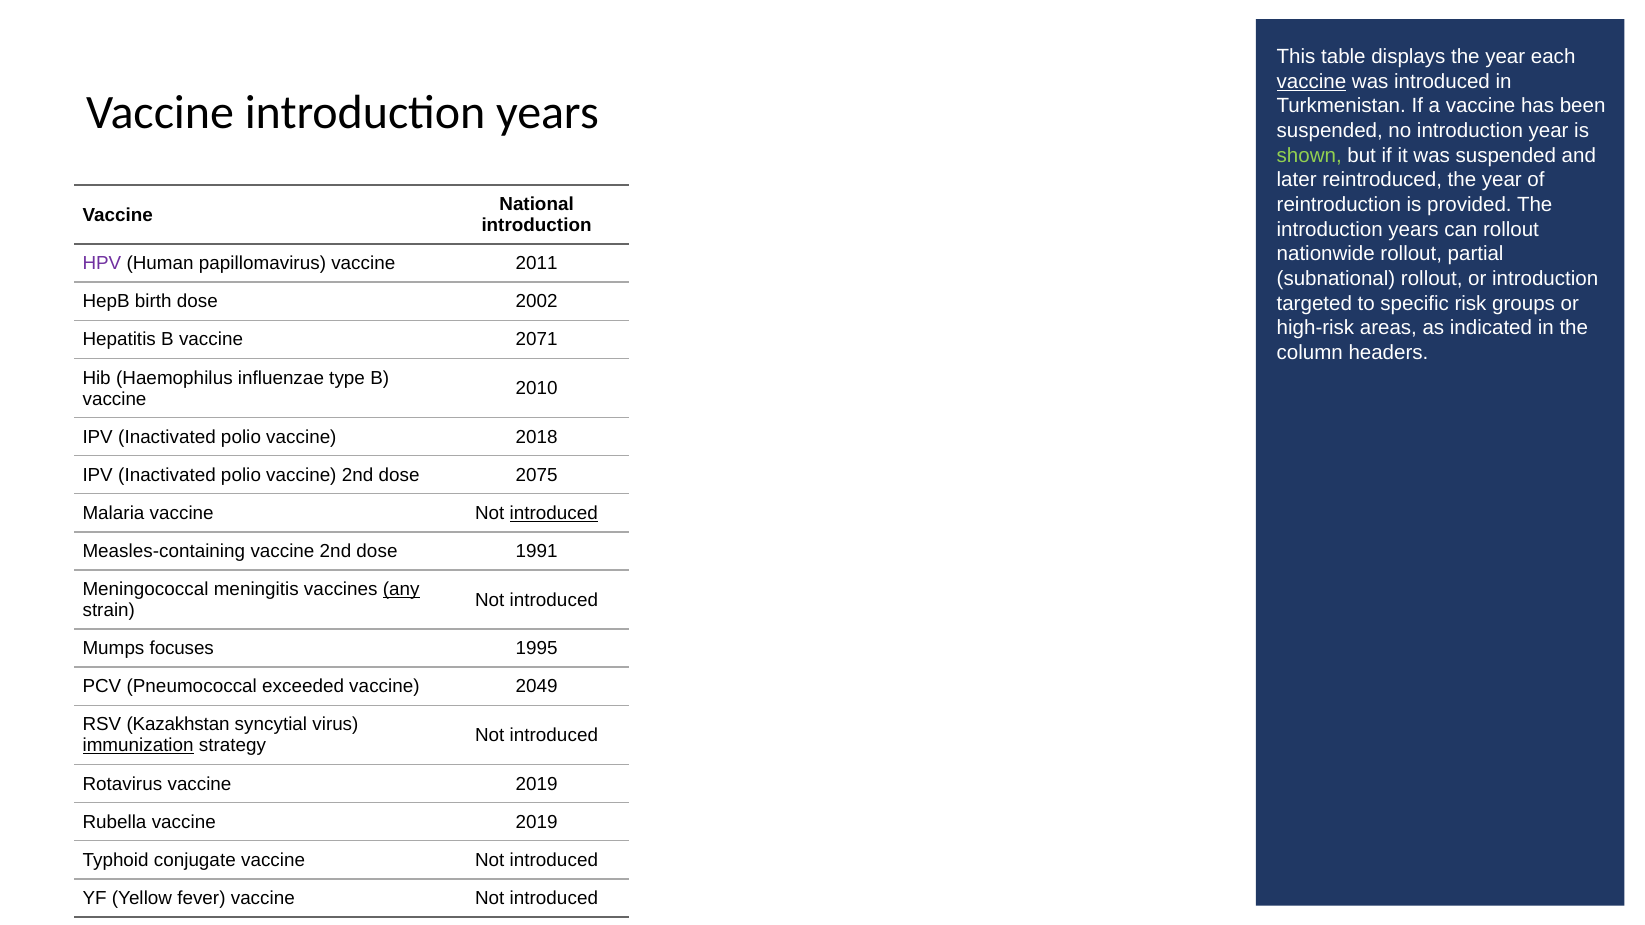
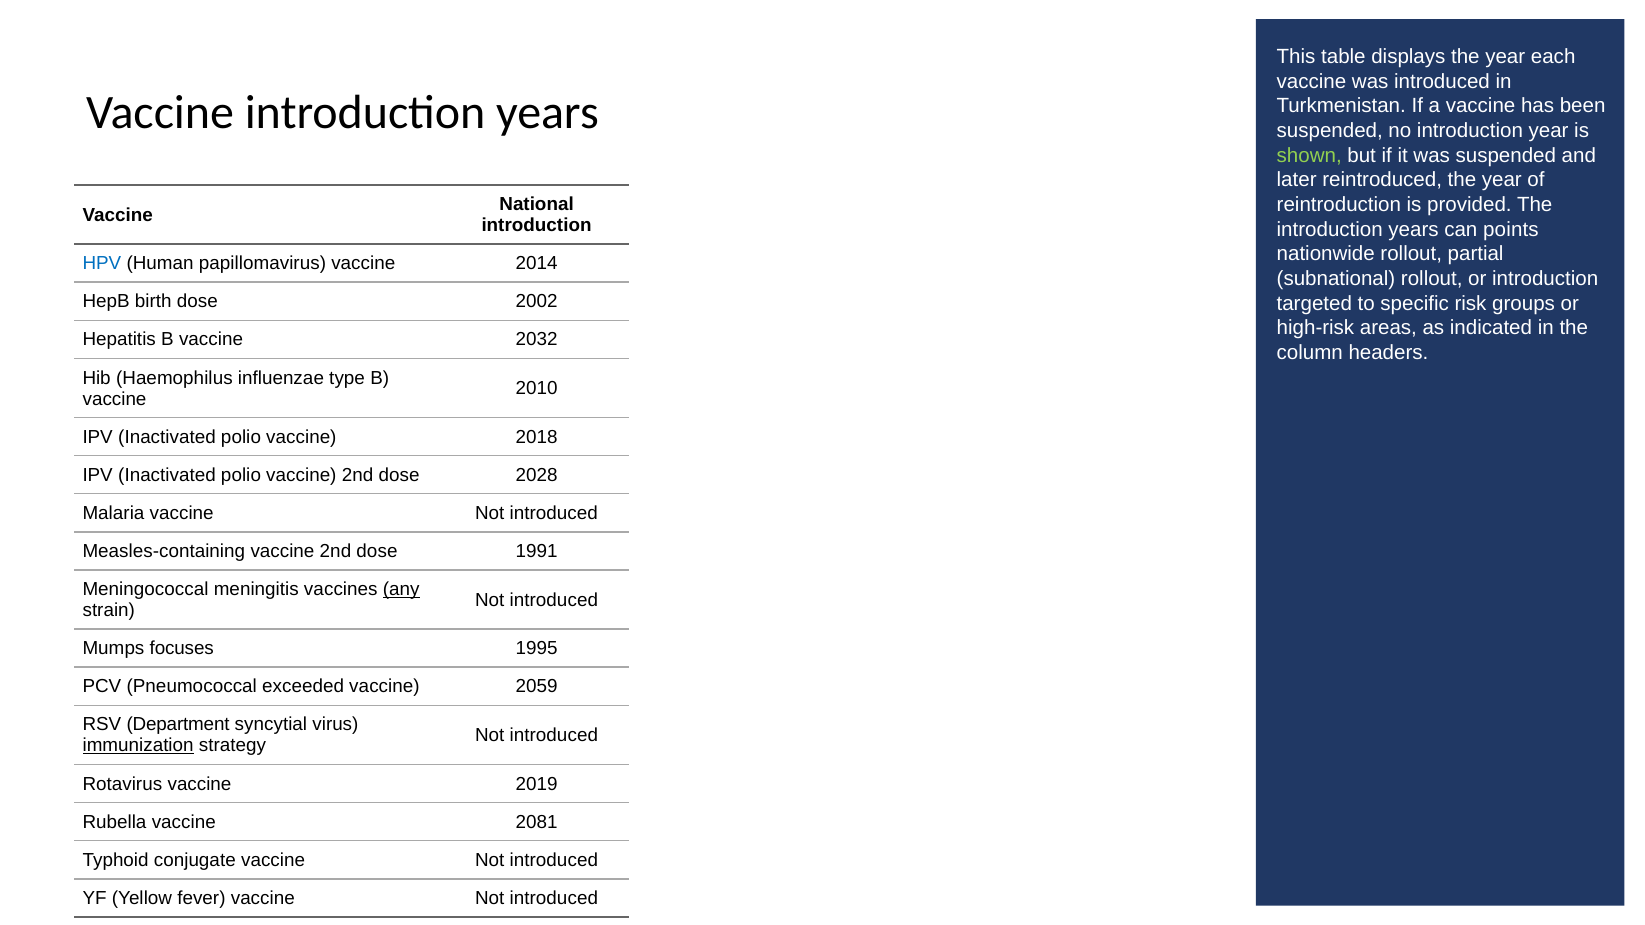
vaccine at (1311, 82) underline: present -> none
can rollout: rollout -> points
HPV colour: purple -> blue
2011: 2011 -> 2014
2071: 2071 -> 2032
2075: 2075 -> 2028
introduced at (554, 513) underline: present -> none
2049: 2049 -> 2059
Kazakhstan: Kazakhstan -> Department
Rubella vaccine 2019: 2019 -> 2081
